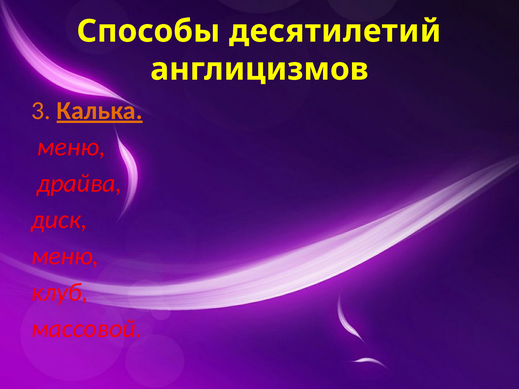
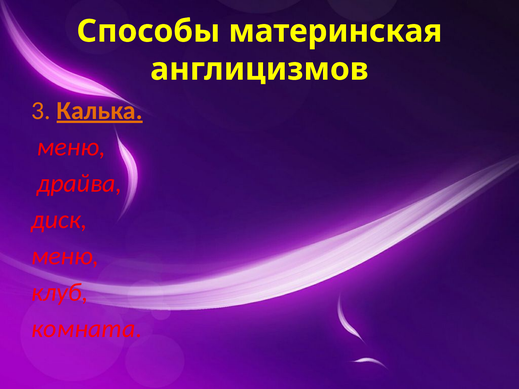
десятилетий: десятилетий -> материнская
массовой: массовой -> комната
